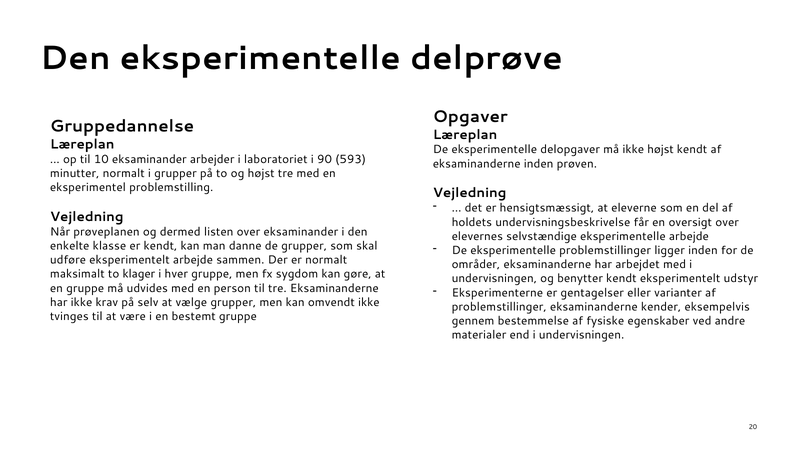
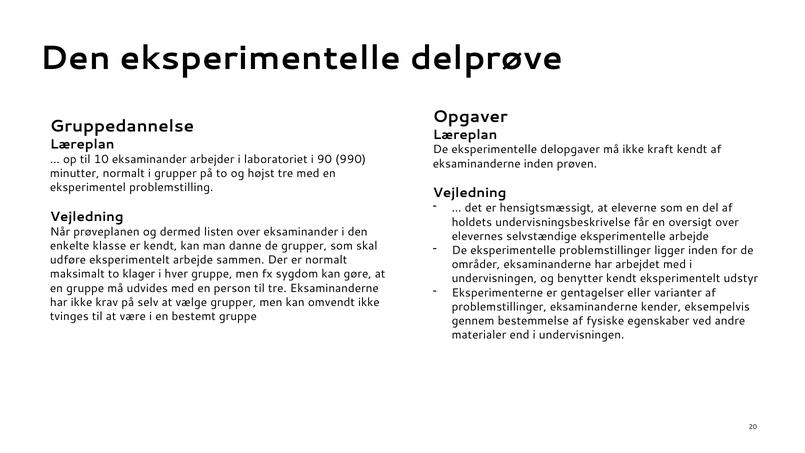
ikke højst: højst -> kraft
593: 593 -> 990
